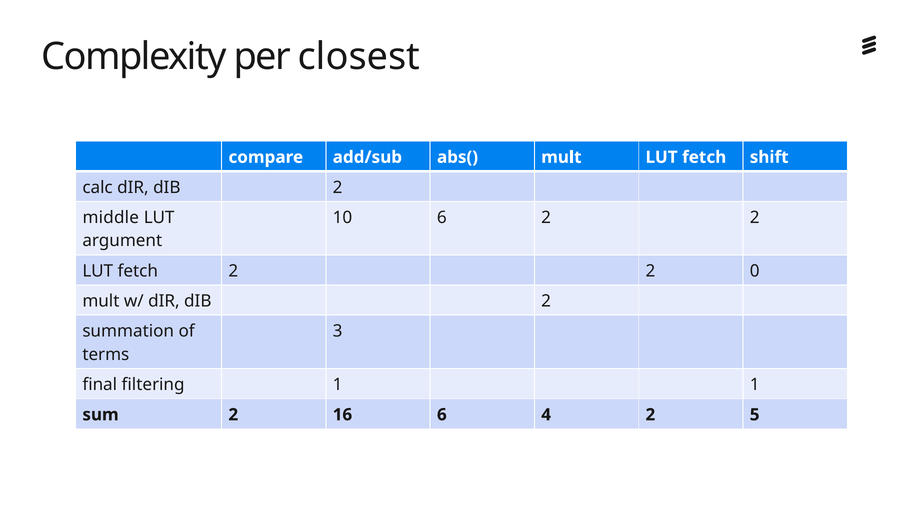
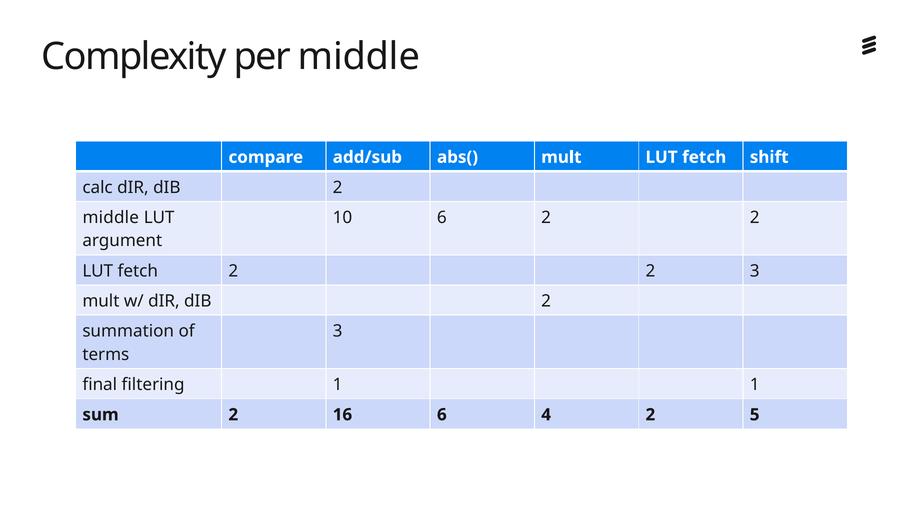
per closest: closest -> middle
2 0: 0 -> 3
